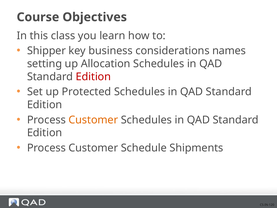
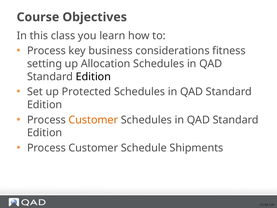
Shipper at (46, 51): Shipper -> Process
names: names -> fitness
Edition at (93, 77) colour: red -> black
